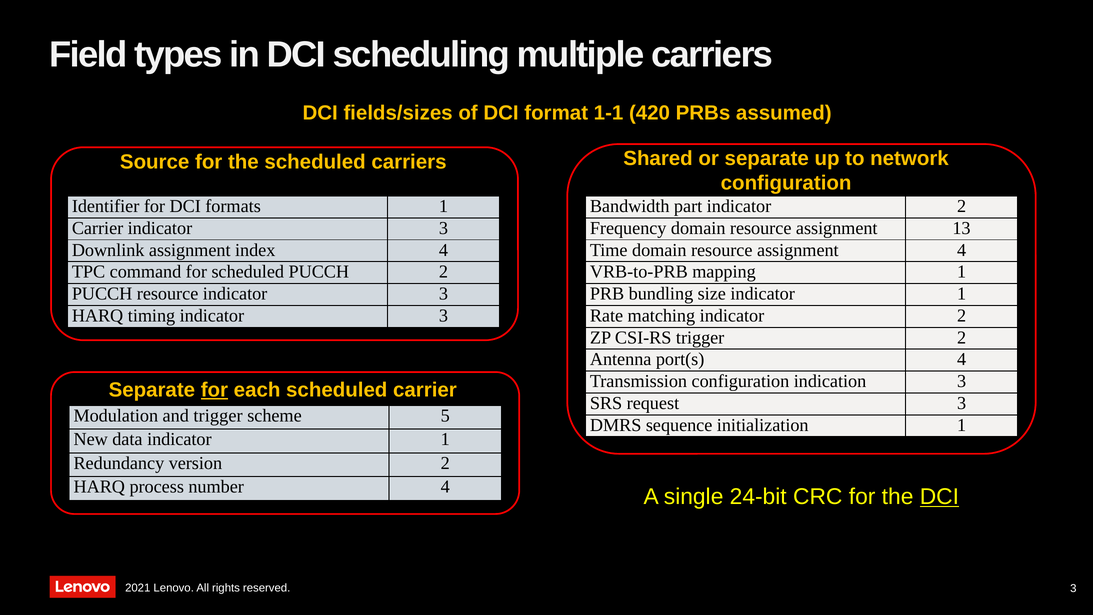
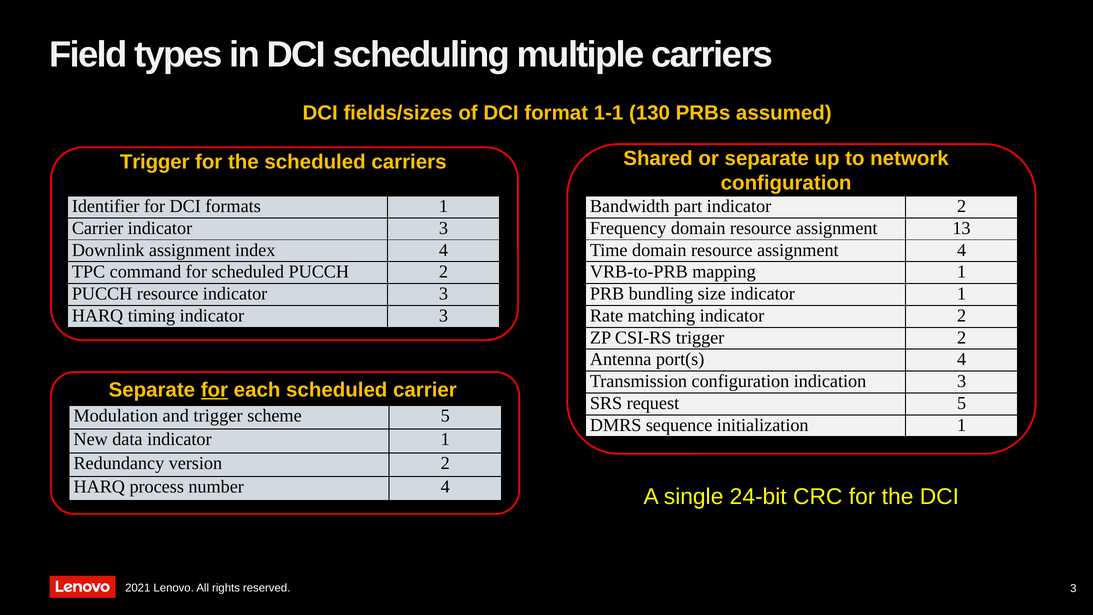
420: 420 -> 130
Source at (155, 162): Source -> Trigger
request 3: 3 -> 5
DCI at (939, 497) underline: present -> none
